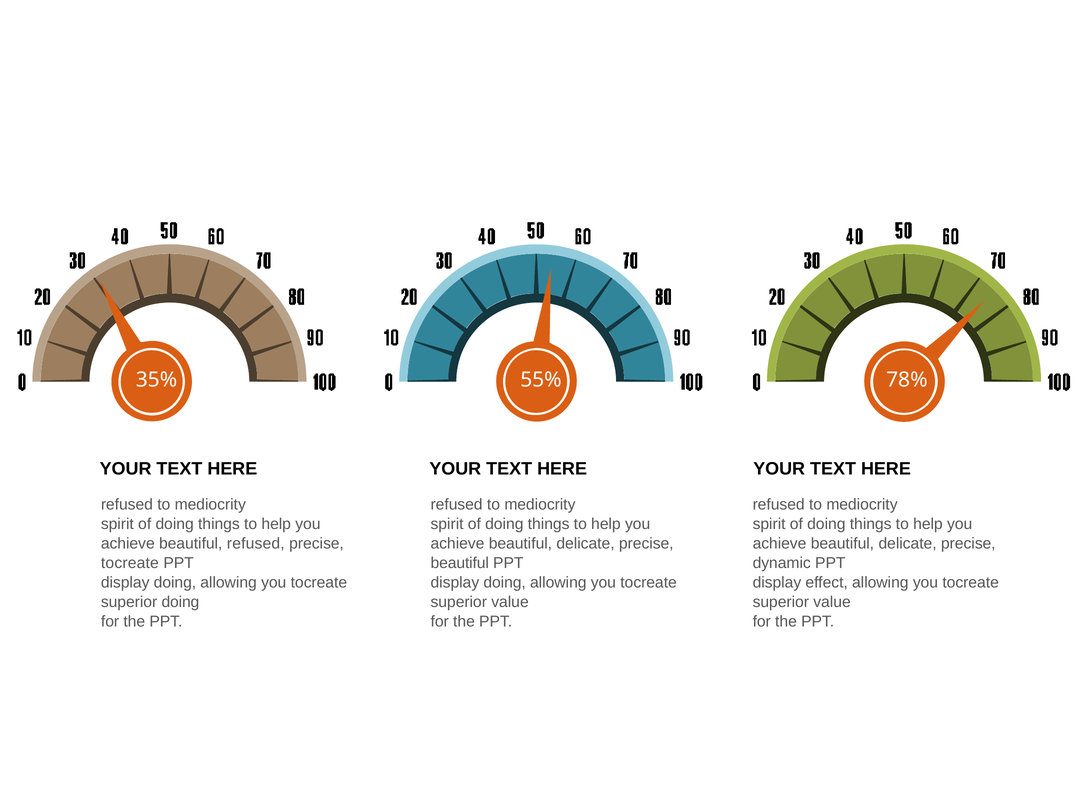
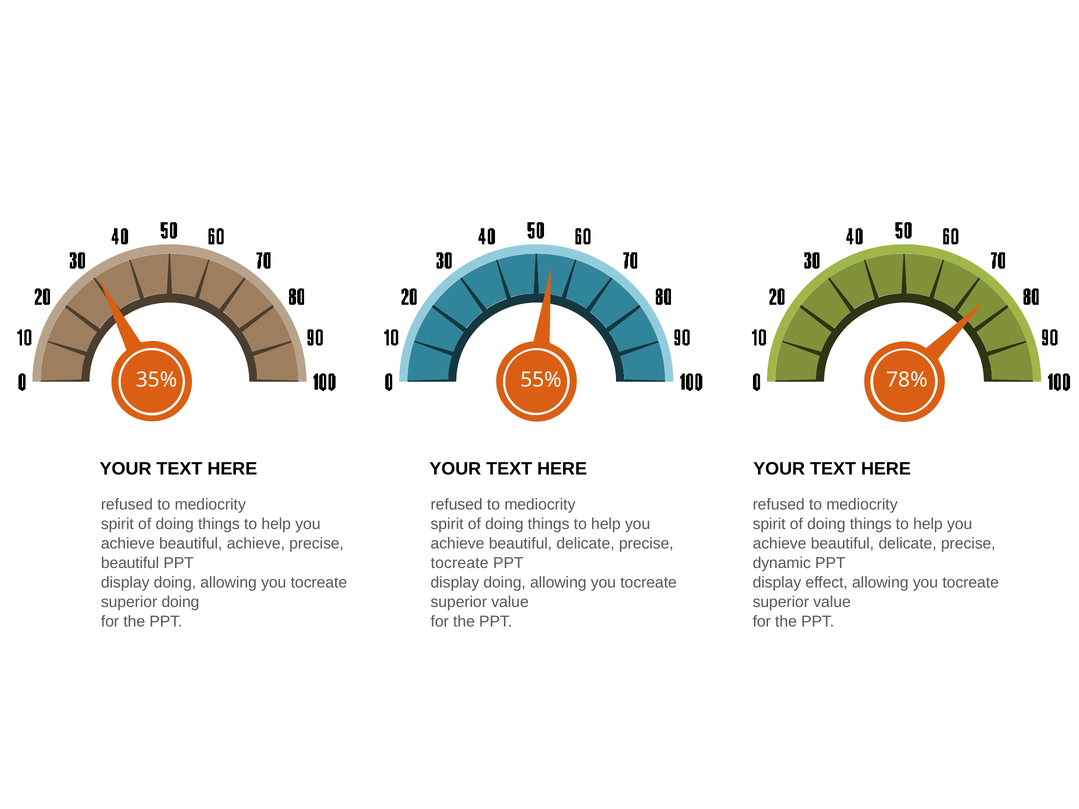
beautiful refused: refused -> achieve
tocreate at (130, 563): tocreate -> beautiful
beautiful at (460, 563): beautiful -> tocreate
